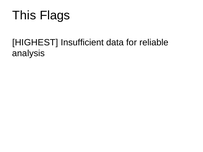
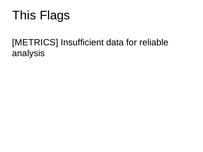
HIGHEST: HIGHEST -> METRICS
